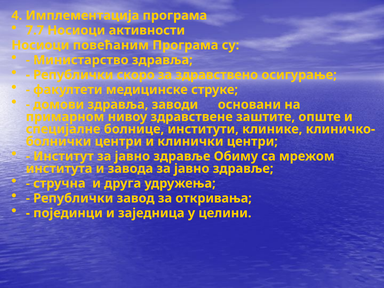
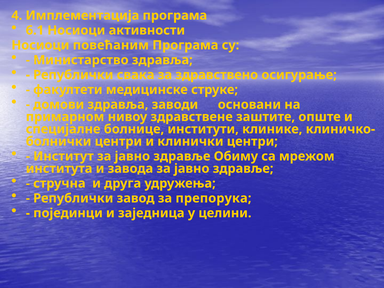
7.7: 7.7 -> 6.1
скоро: скоро -> свака
откривања: откривања -> препорука
